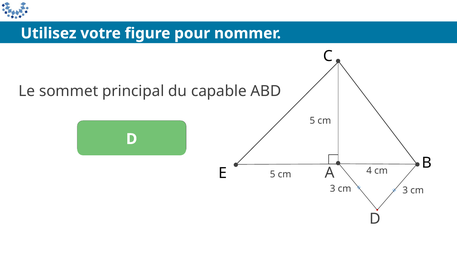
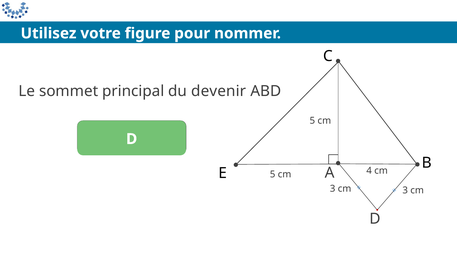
capable: capable -> devenir
